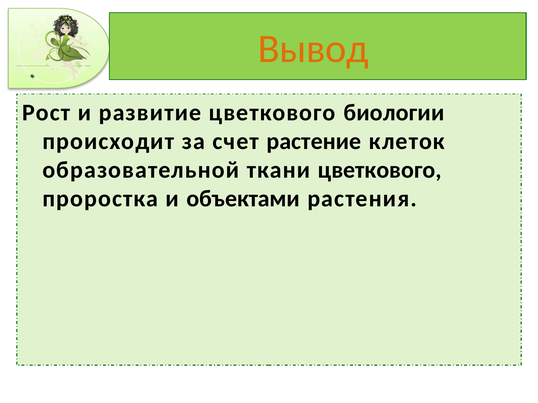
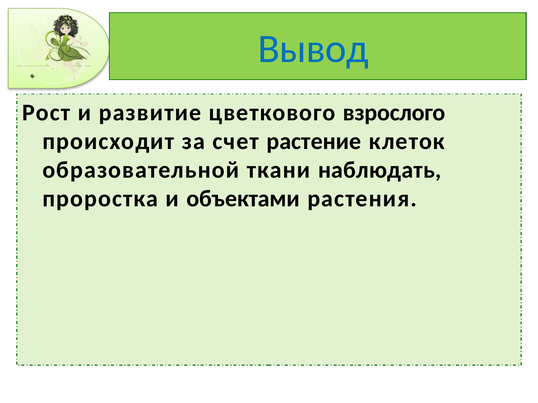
Вывод colour: orange -> blue
биологии: биологии -> взрослого
ткани цветкового: цветкового -> наблюдать
